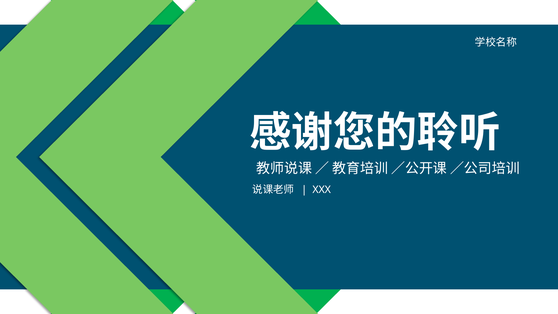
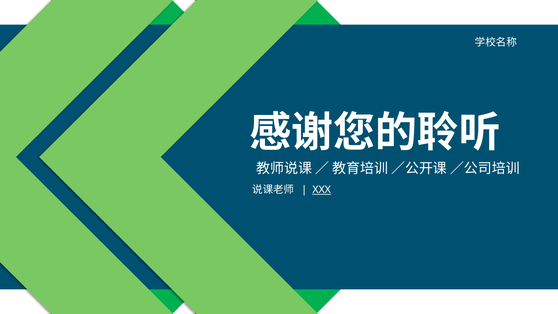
XXX underline: none -> present
